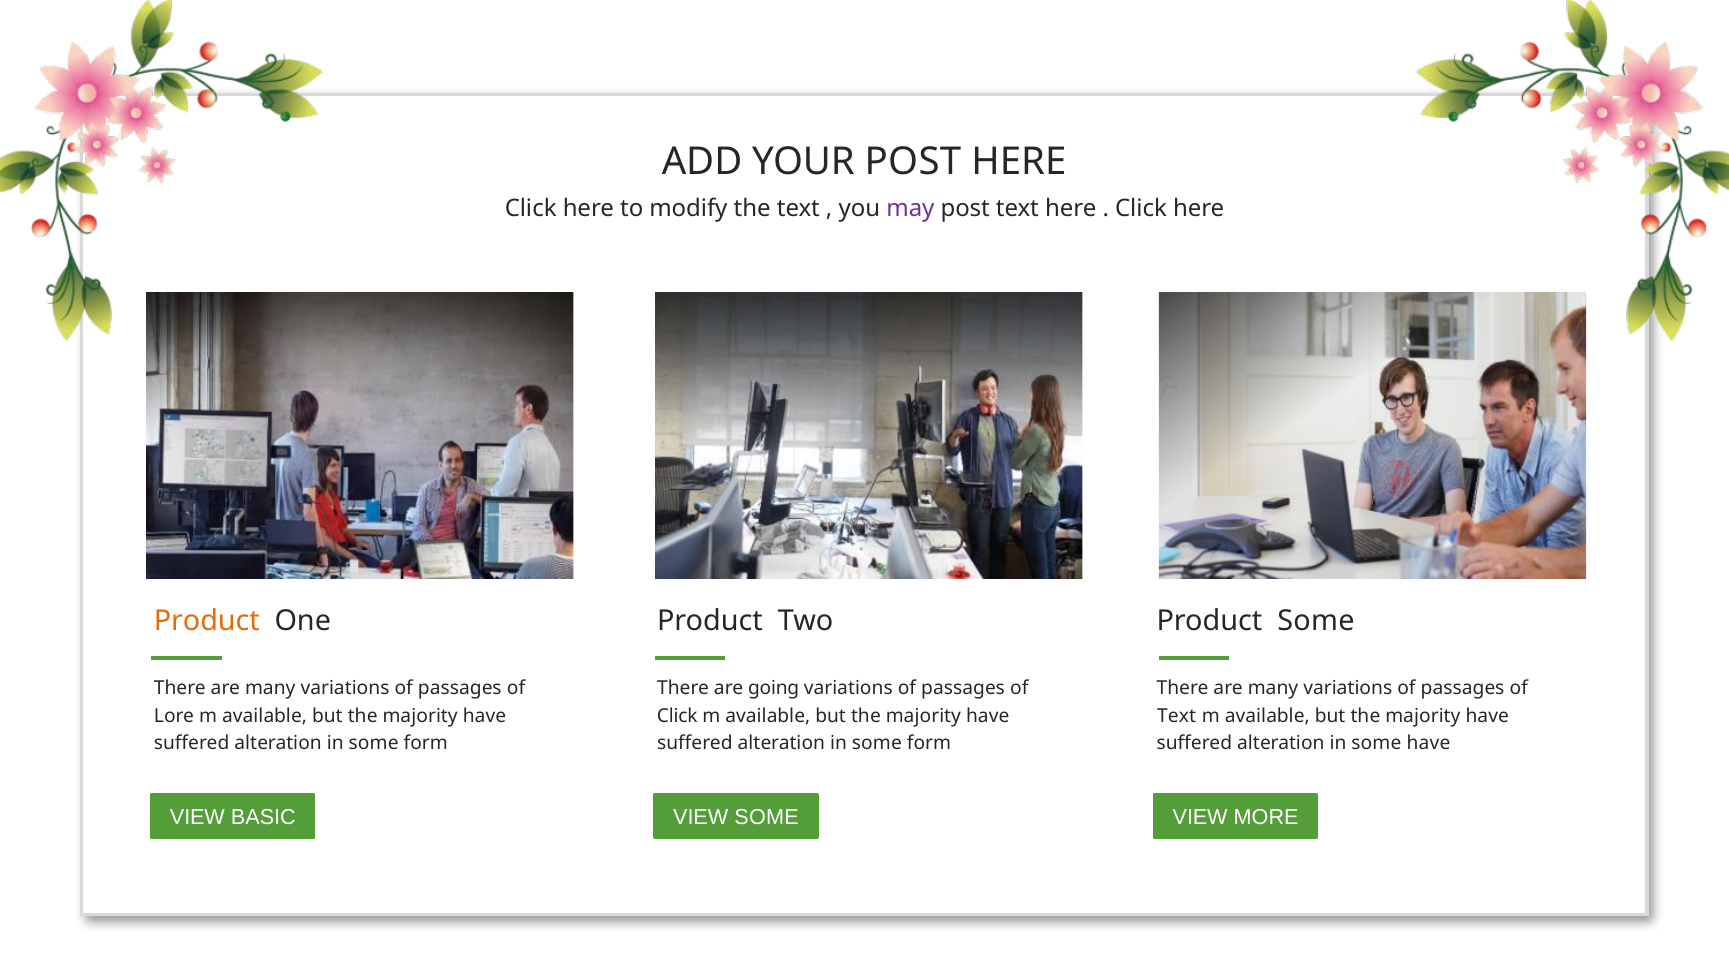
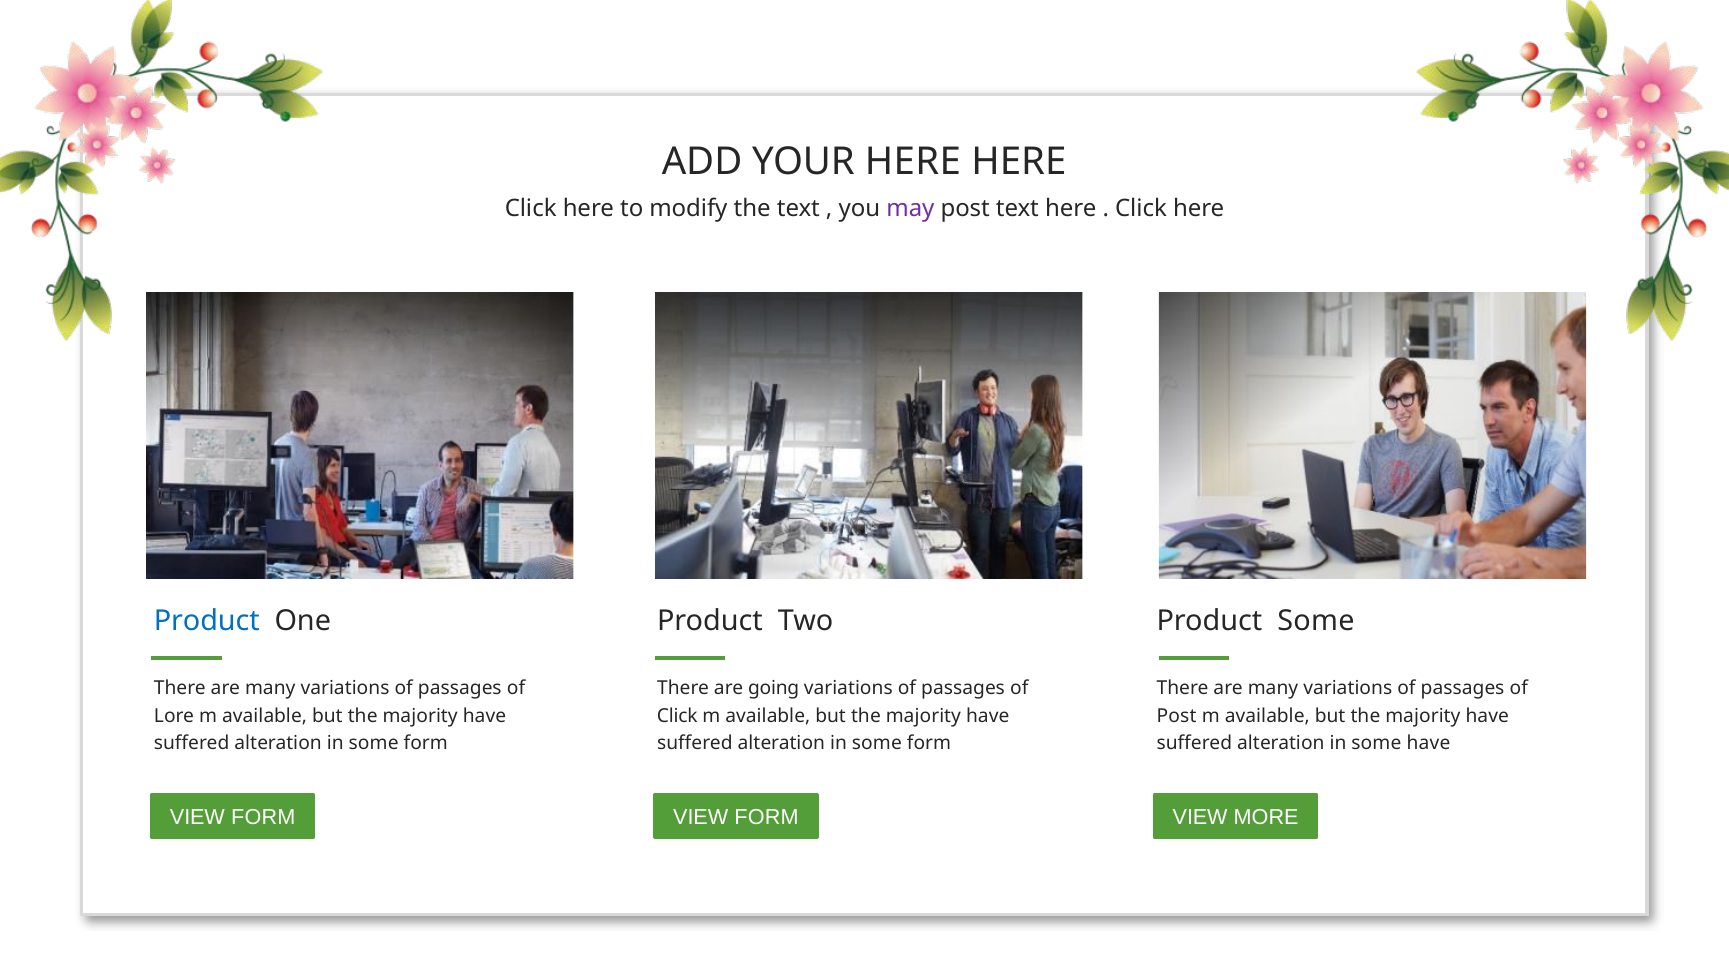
YOUR POST: POST -> HERE
Product at (207, 621) colour: orange -> blue
Text at (1177, 716): Text -> Post
BASIC at (263, 817): BASIC -> FORM
SOME at (767, 817): SOME -> FORM
